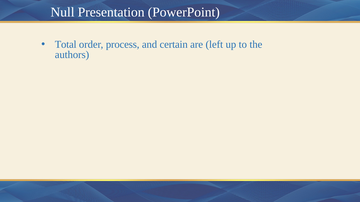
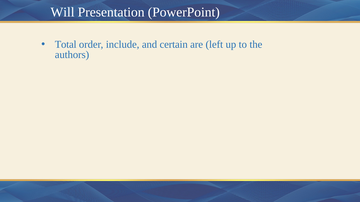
Null: Null -> Will
process: process -> include
